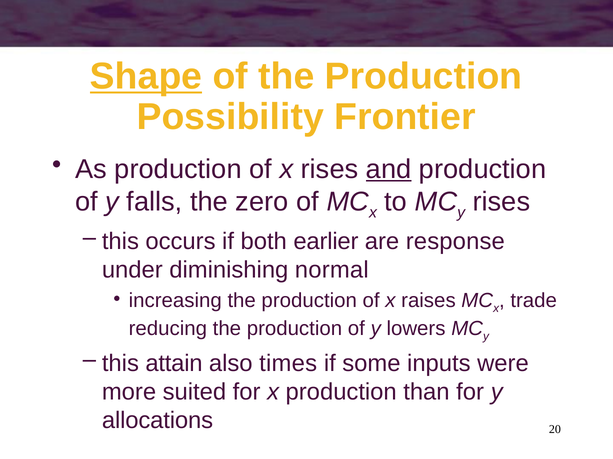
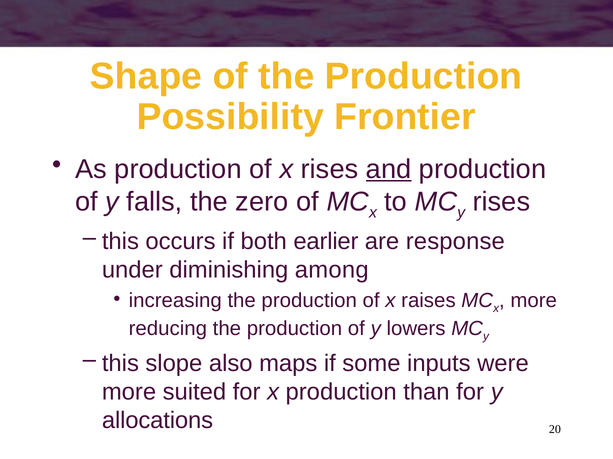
Shape underline: present -> none
normal: normal -> among
trade at (534, 301): trade -> more
attain: attain -> slope
times: times -> maps
